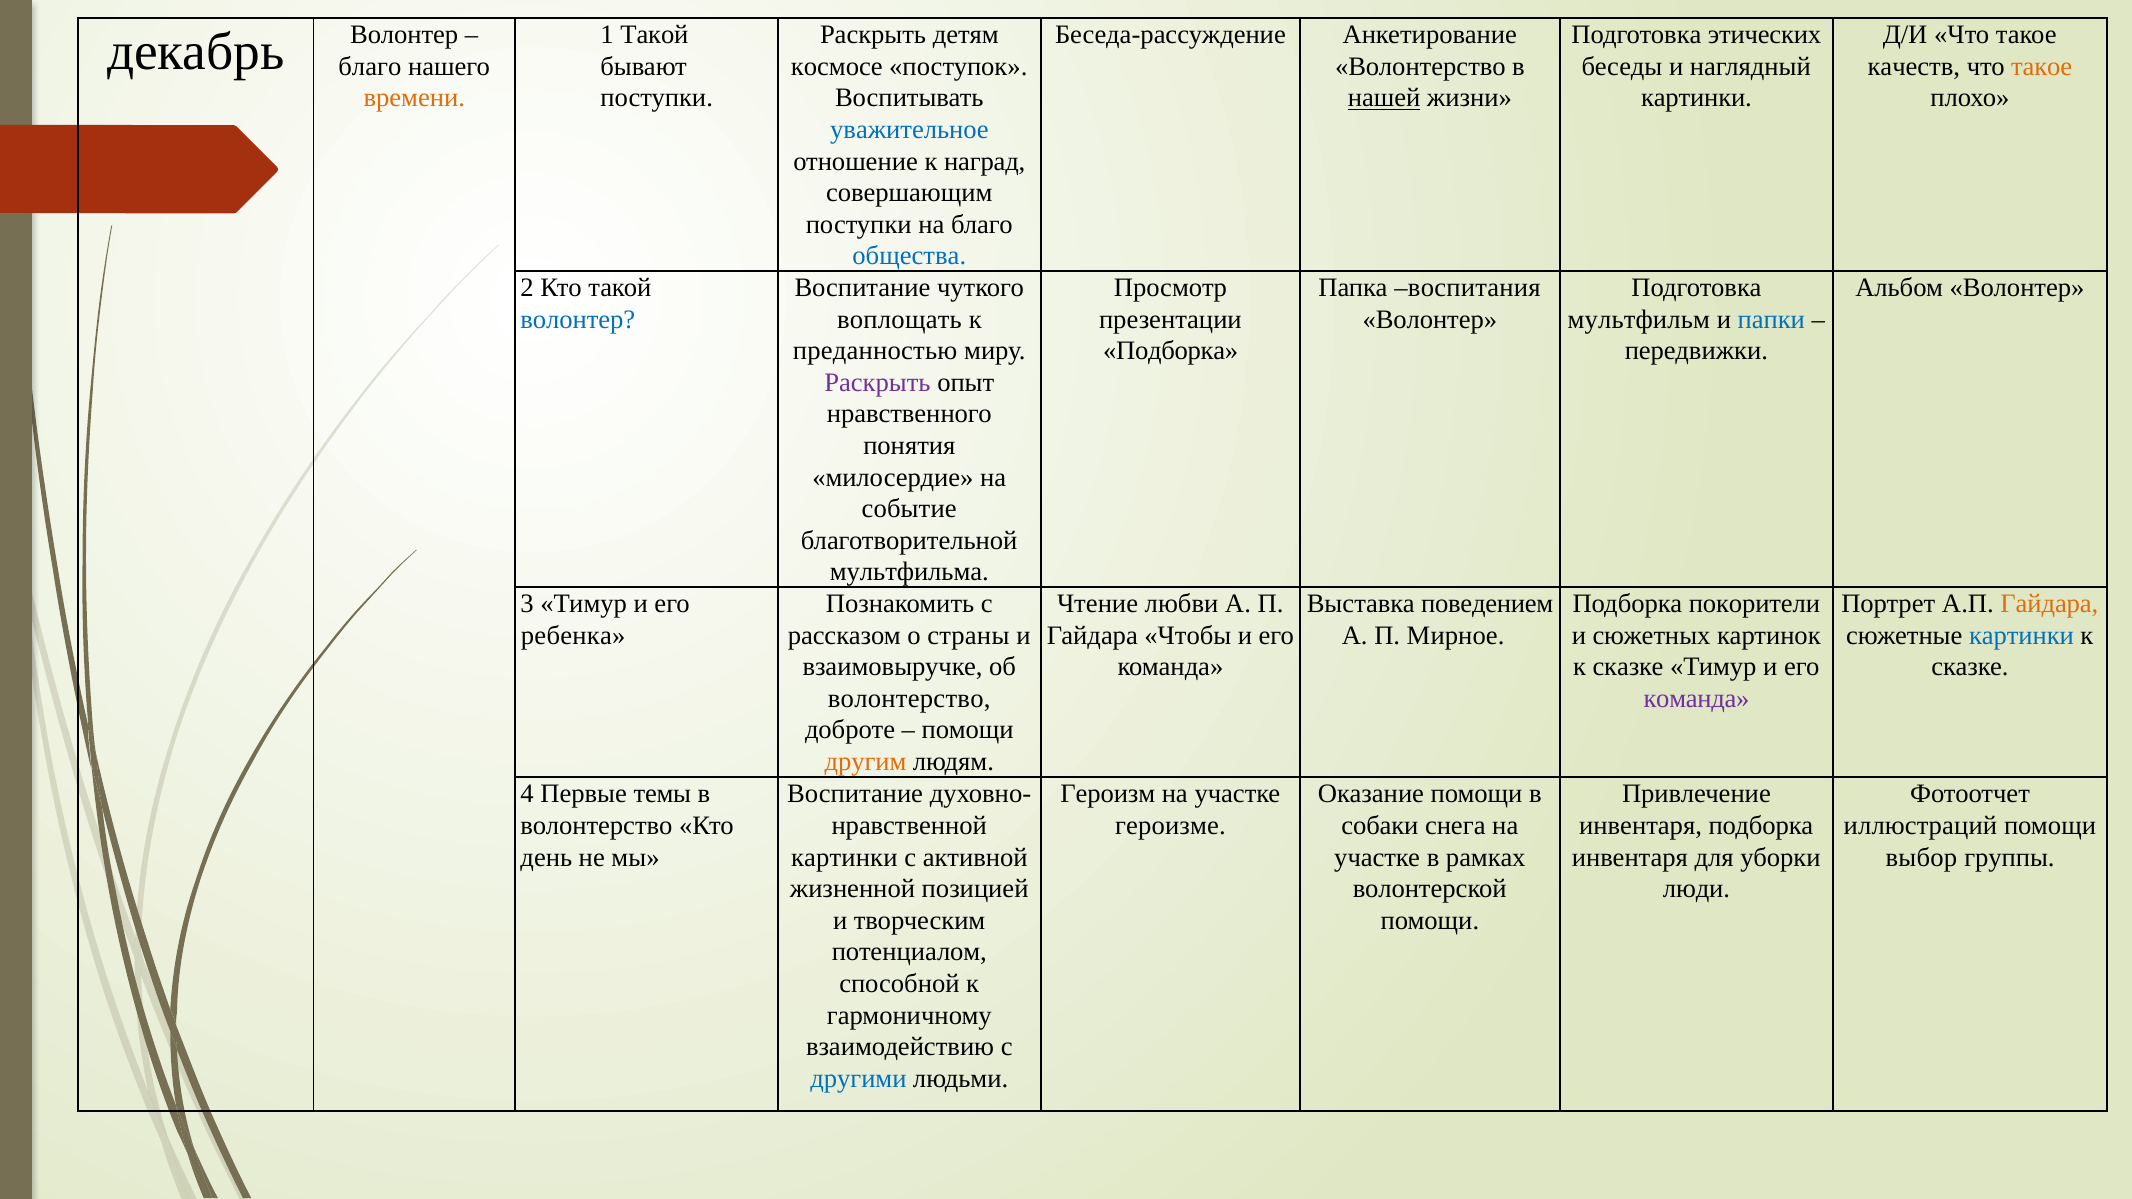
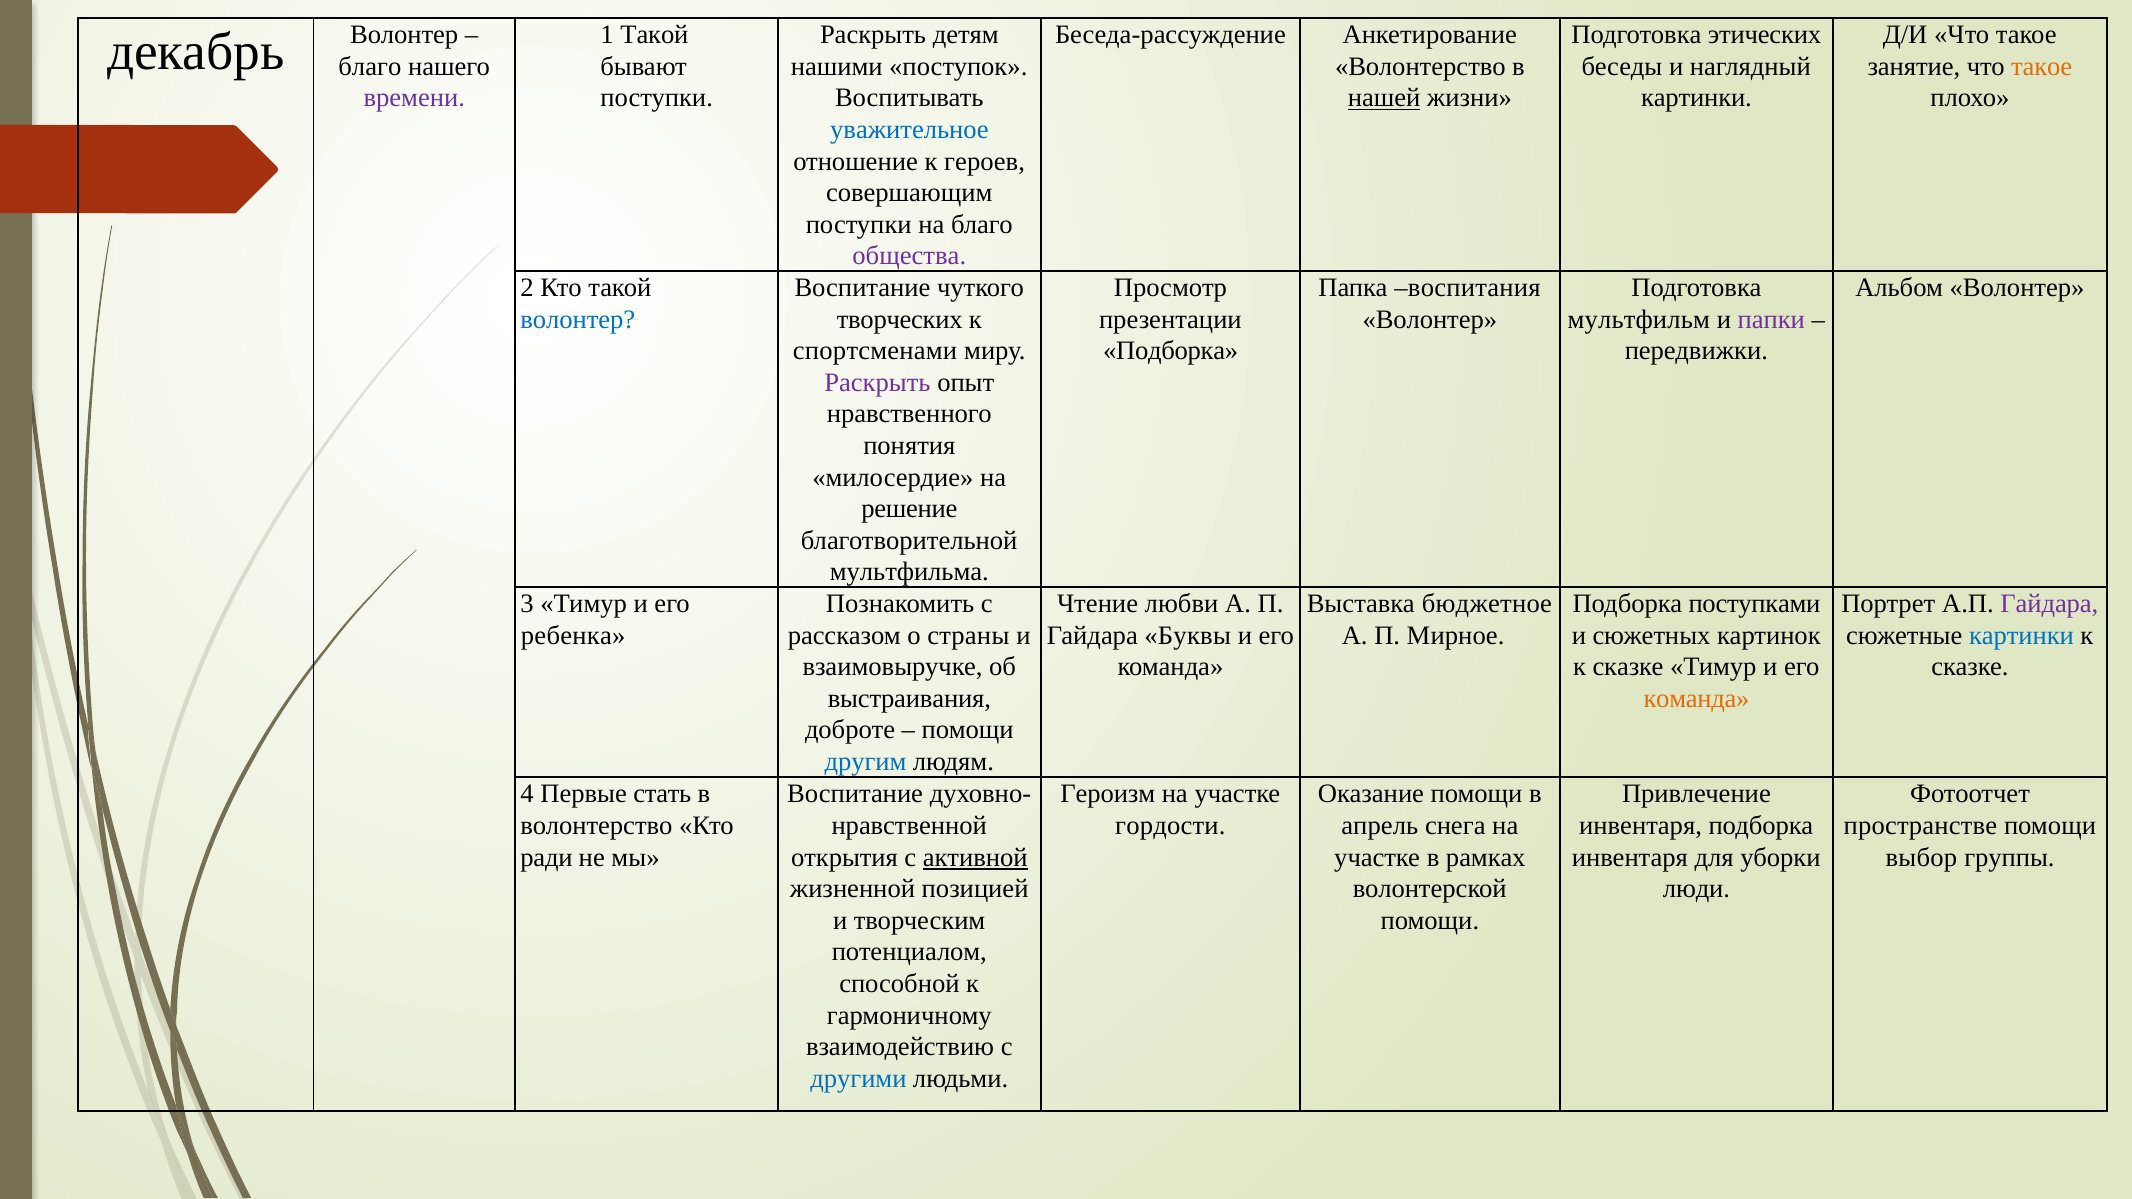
космосе: космосе -> нашими
качеств: качеств -> занятие
времени colour: orange -> purple
наград: наград -> героев
общества colour: blue -> purple
воплощать: воплощать -> творческих
папки colour: blue -> purple
преданностью: преданностью -> спортсменами
событие: событие -> решение
поведением: поведением -> бюджетное
покорители: покорители -> поступками
Гайдара at (2049, 604) colour: orange -> purple
Чтобы: Чтобы -> Буквы
волонтерство at (909, 699): волонтерство -> выстраивания
команда at (1697, 699) colour: purple -> orange
другим colour: orange -> blue
темы: темы -> стать
героизме: героизме -> гордости
собаки: собаки -> апрель
иллюстраций: иллюстраций -> пространстве
день: день -> ради
картинки at (844, 857): картинки -> открытия
активной underline: none -> present
